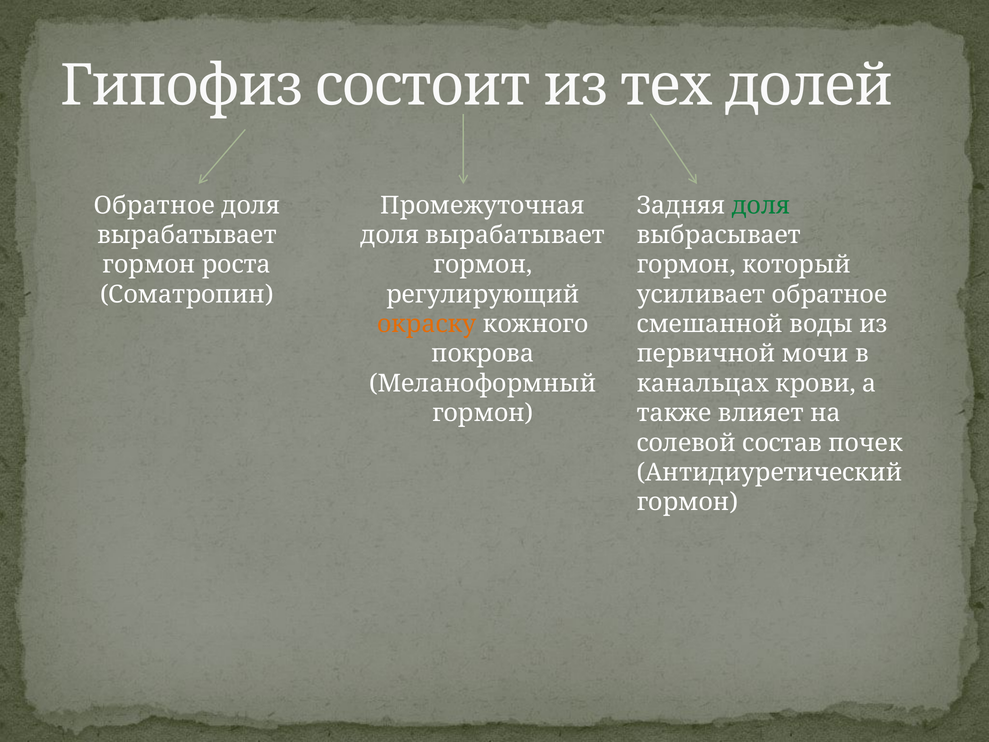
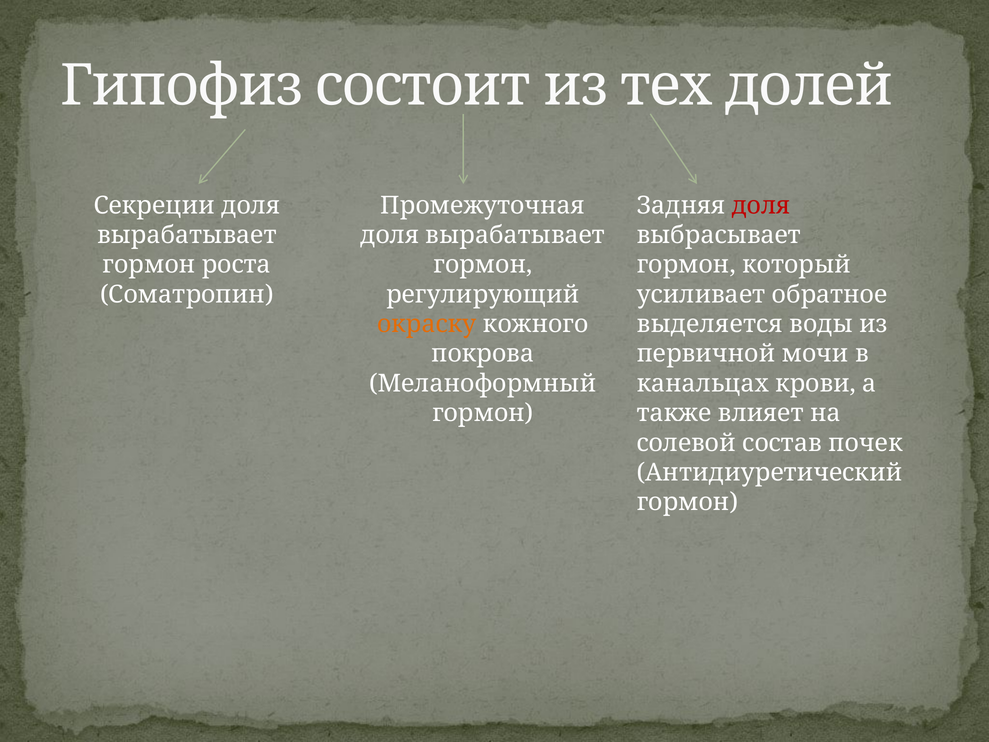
Обратное at (154, 205): Обратное -> Секреции
доля at (761, 205) colour: green -> red
смешанной: смешанной -> выделяется
